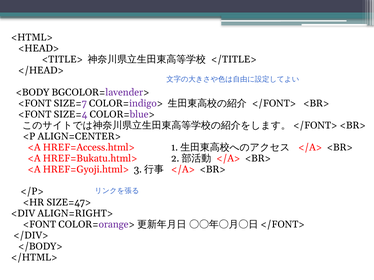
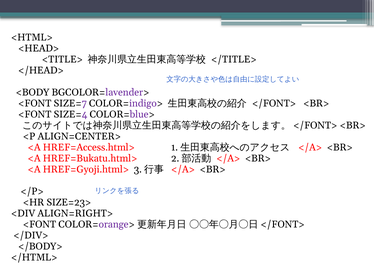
SIZE=47>: SIZE=47> -> SIZE=23>
